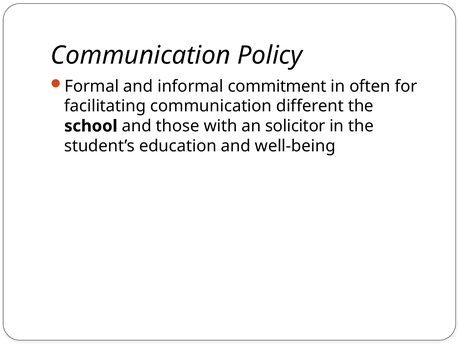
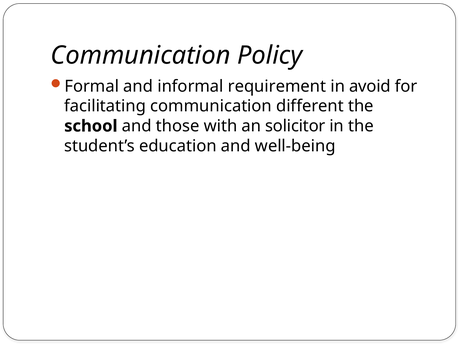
commitment: commitment -> requirement
often: often -> avoid
